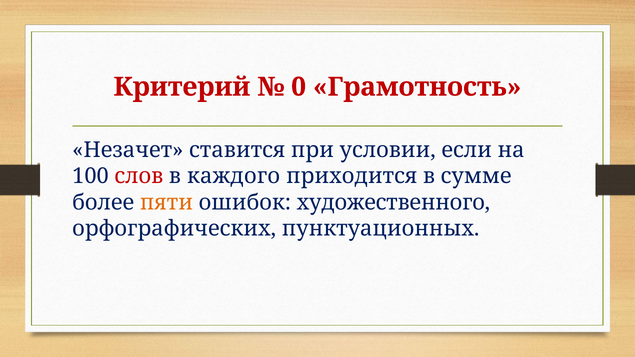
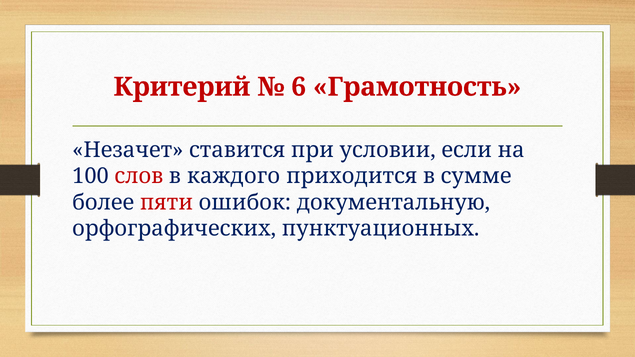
0: 0 -> 6
пяти colour: orange -> red
художественного: художественного -> документальную
